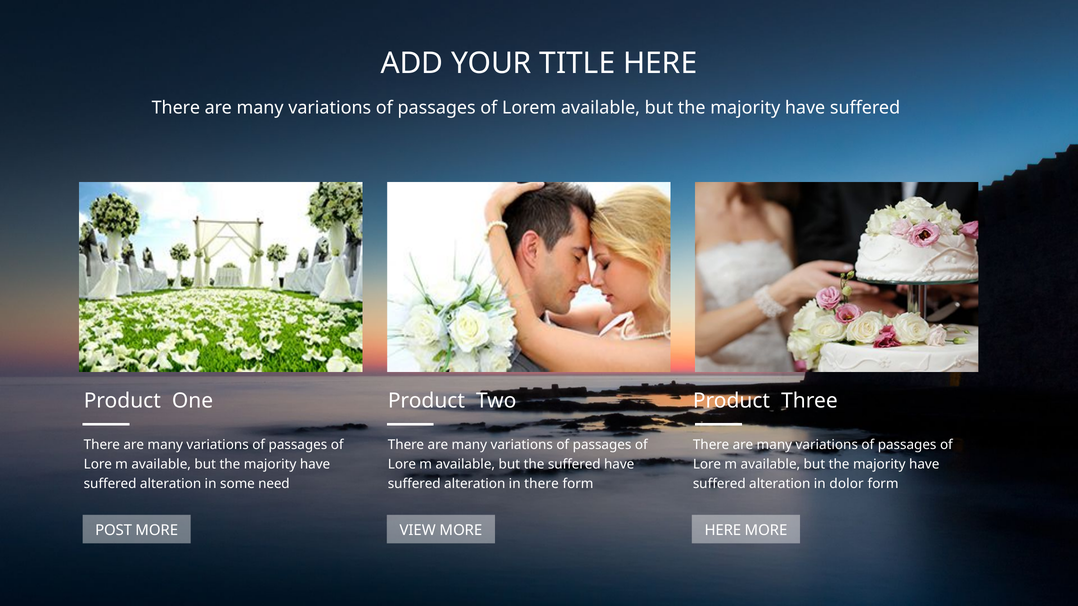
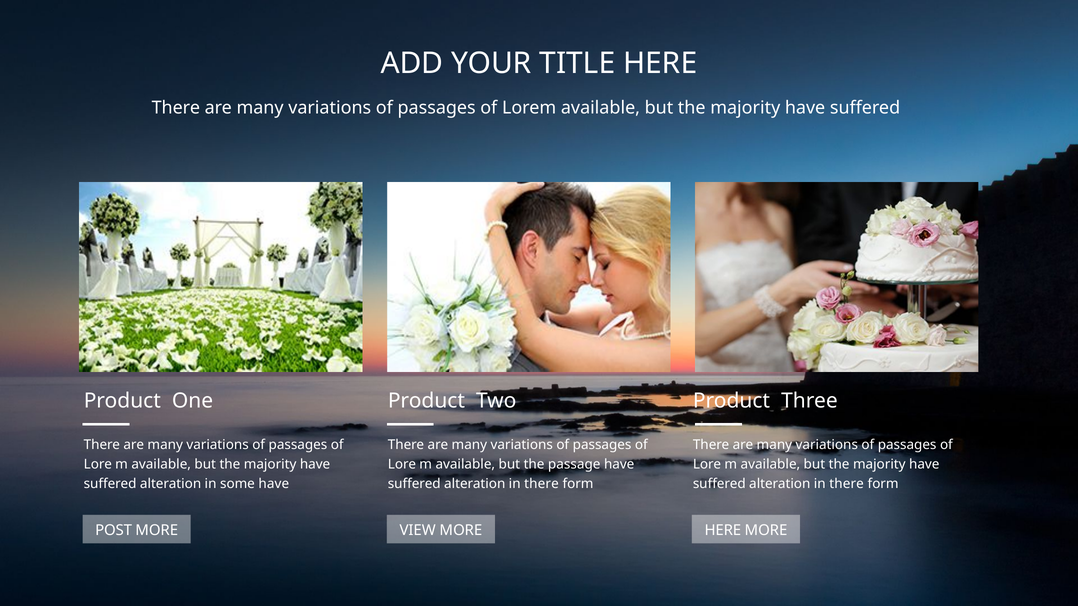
the suffered: suffered -> passage
some need: need -> have
dolor at (847, 484): dolor -> there
